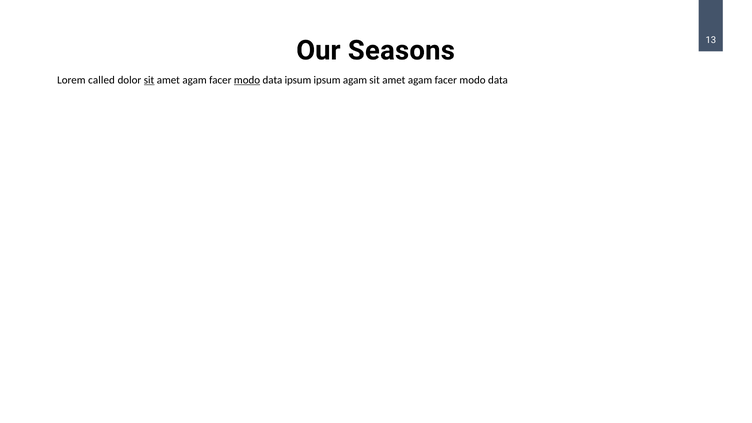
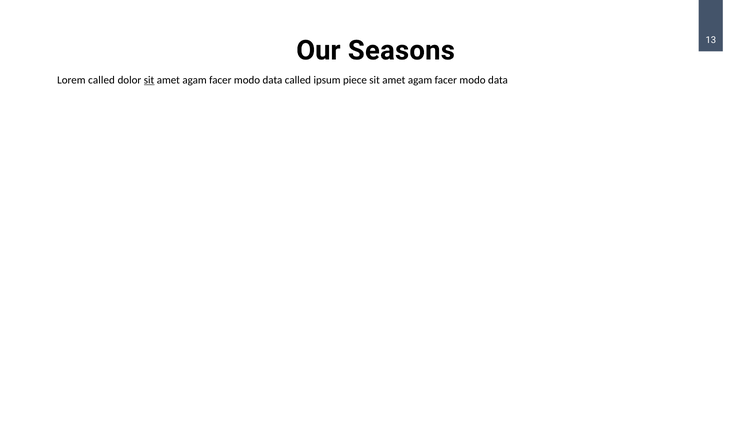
modo at (247, 80) underline: present -> none
data ipsum: ipsum -> called
ipsum agam: agam -> piece
